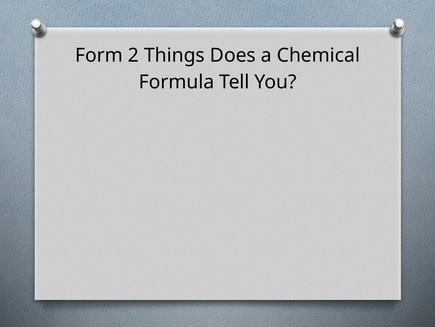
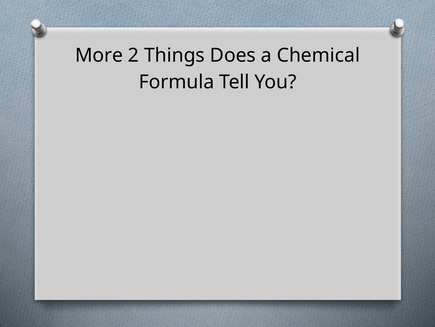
Form: Form -> More
